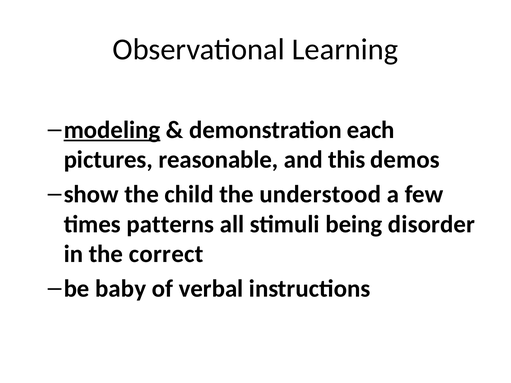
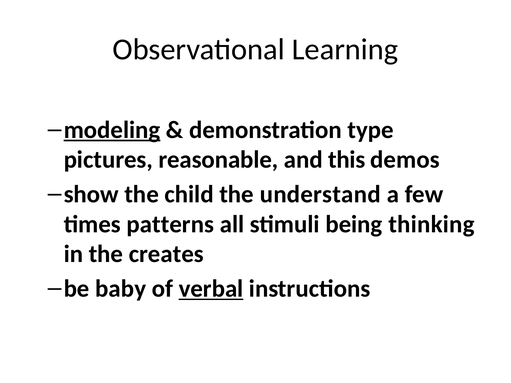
each: each -> type
understood: understood -> understand
disorder: disorder -> thinking
correct: correct -> creates
verbal underline: none -> present
